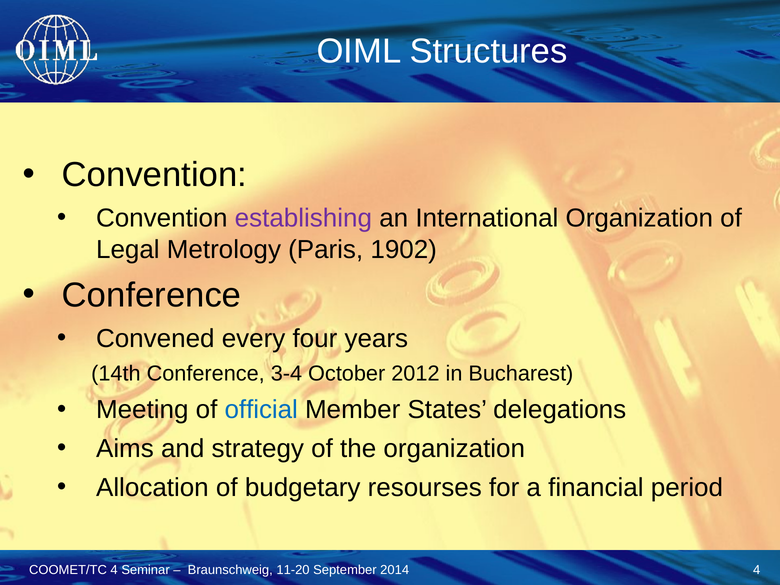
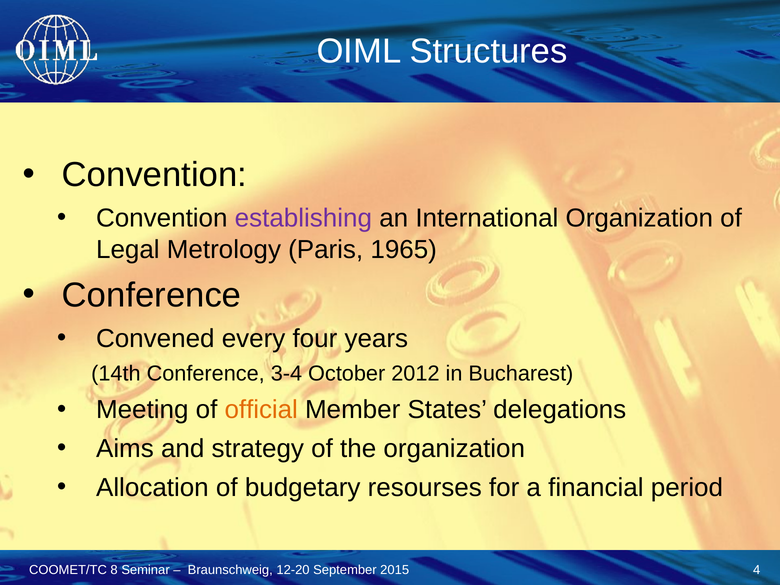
1902: 1902 -> 1965
official colour: blue -> orange
COOMET/TC 4: 4 -> 8
11-20: 11-20 -> 12-20
2014: 2014 -> 2015
